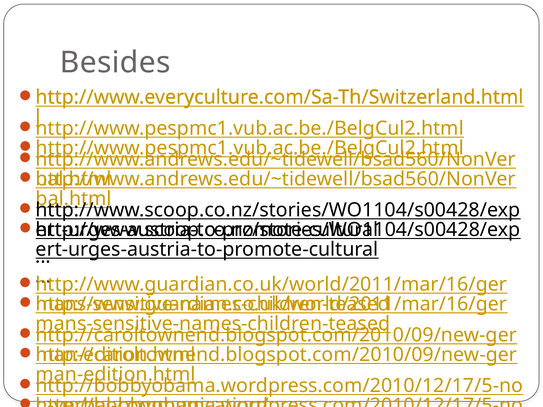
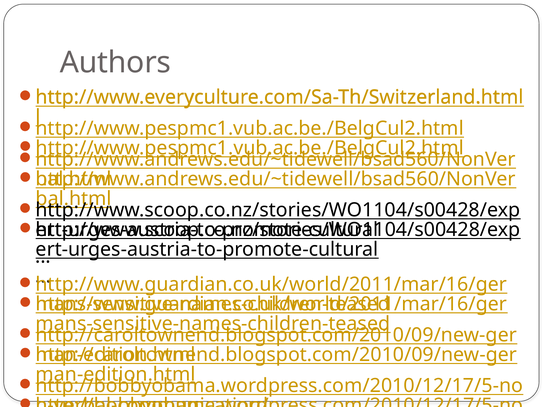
Besides: Besides -> Authors
